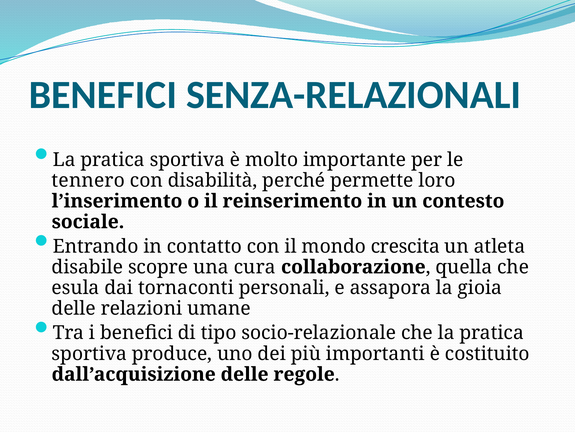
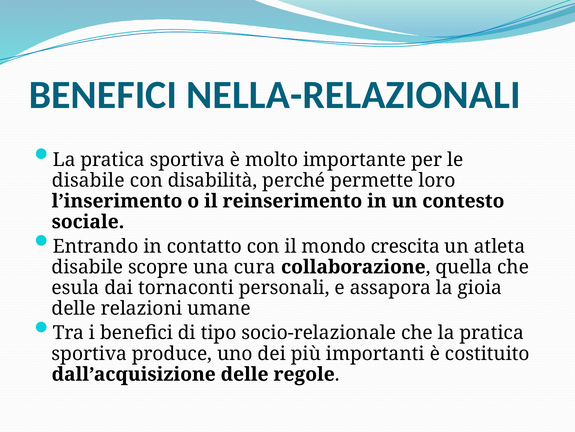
SENZA-RELAZIONALI: SENZA-RELAZIONALI -> NELLA-RELAZIONALI
tennero at (88, 180): tennero -> disabile
